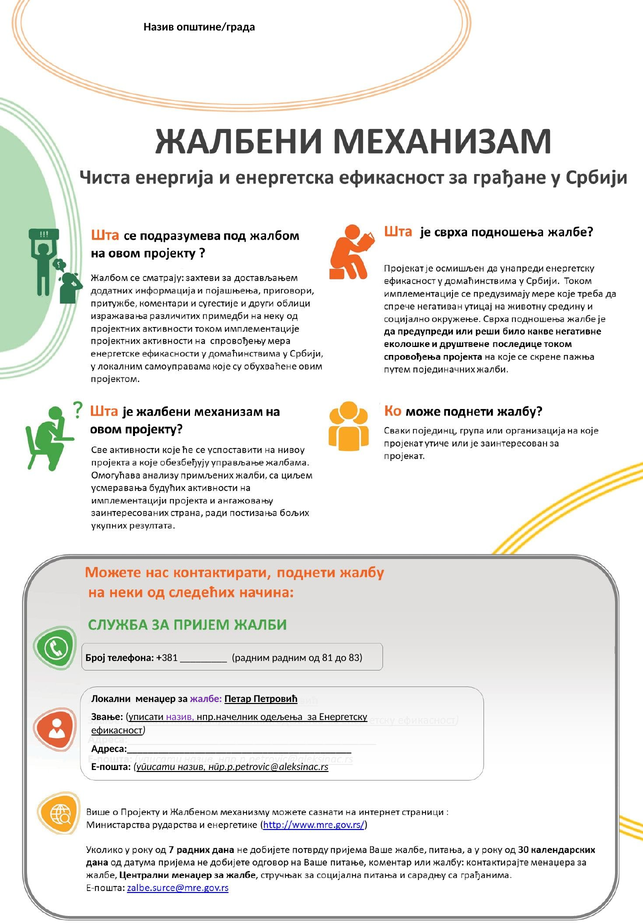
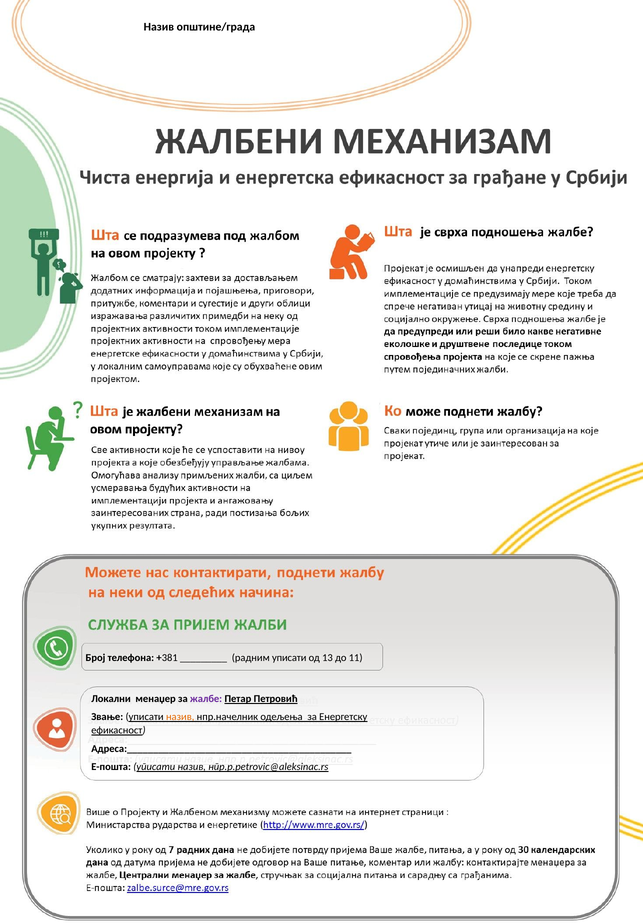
радним радним: радним -> уписати
81: 81 -> 13
83: 83 -> 11
назив at (180, 717) colour: purple -> orange
